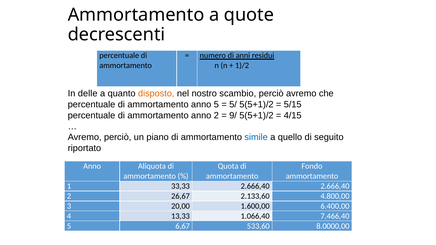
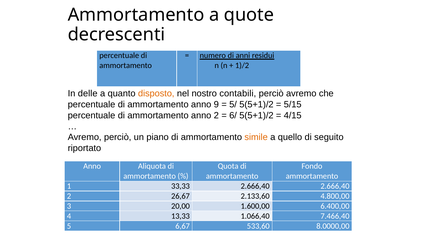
scambio: scambio -> contabili
anno 5: 5 -> 9
9/: 9/ -> 6/
simile colour: blue -> orange
